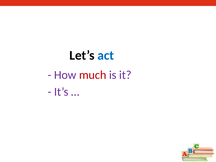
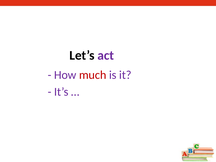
act colour: blue -> purple
